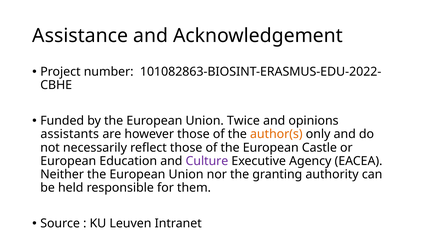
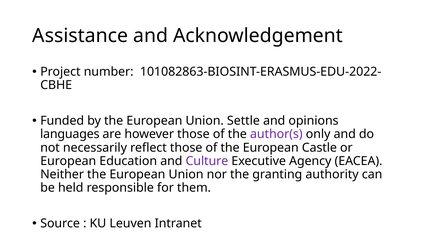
Twice: Twice -> Settle
assistants: assistants -> languages
author(s colour: orange -> purple
